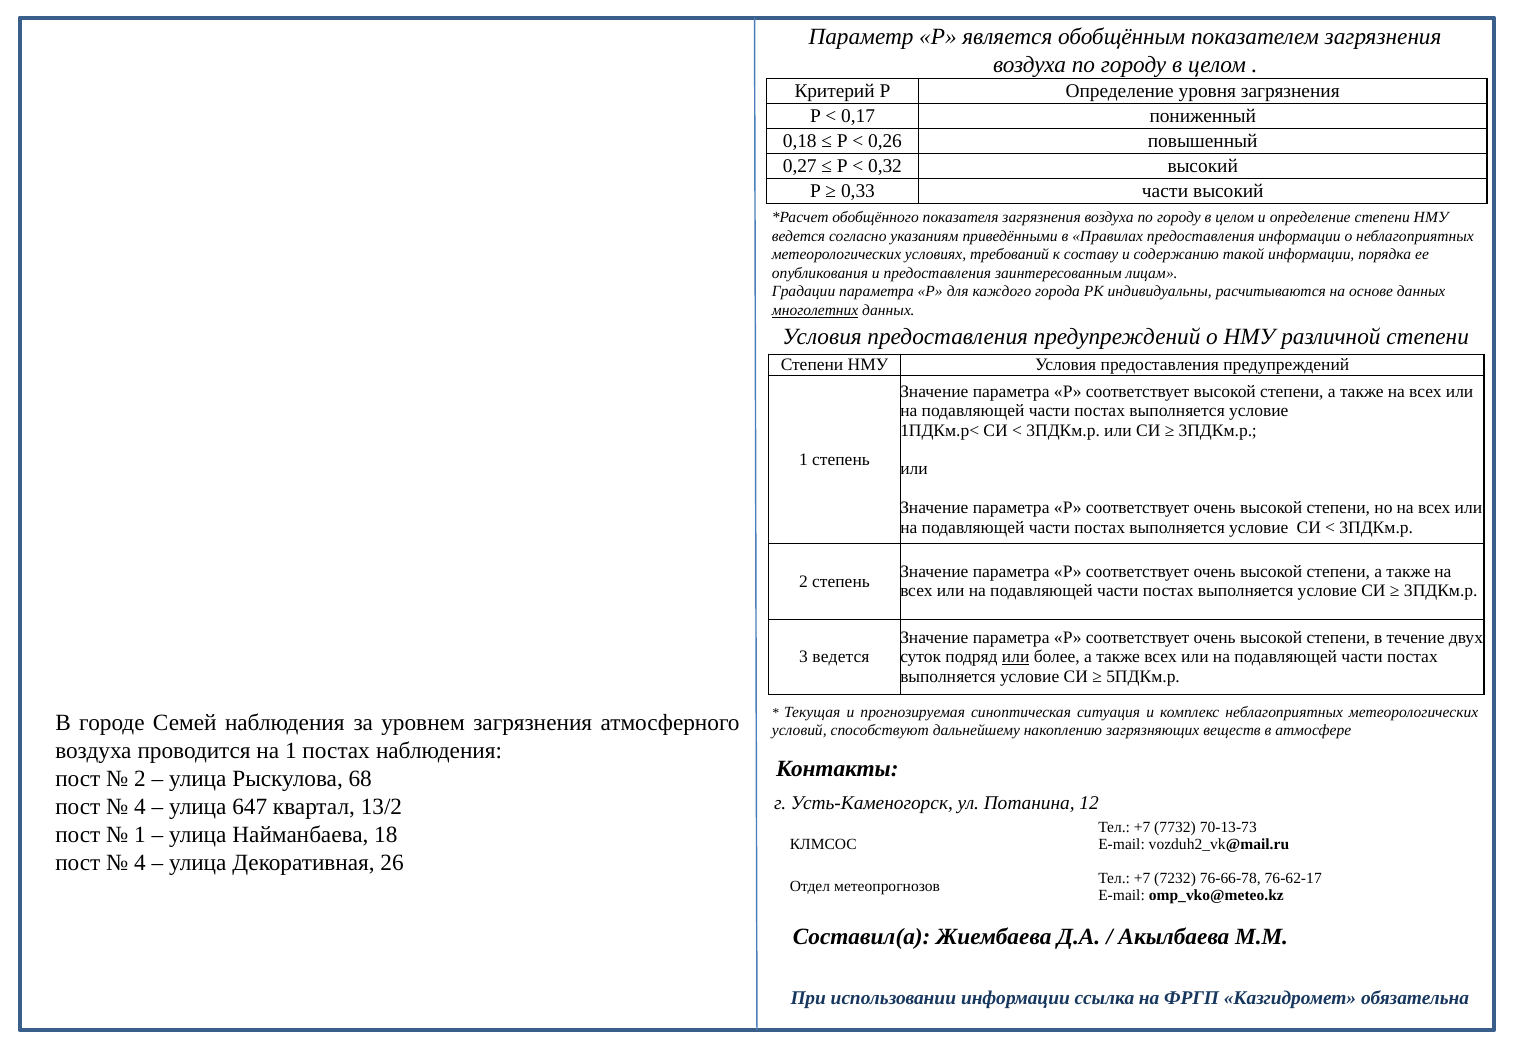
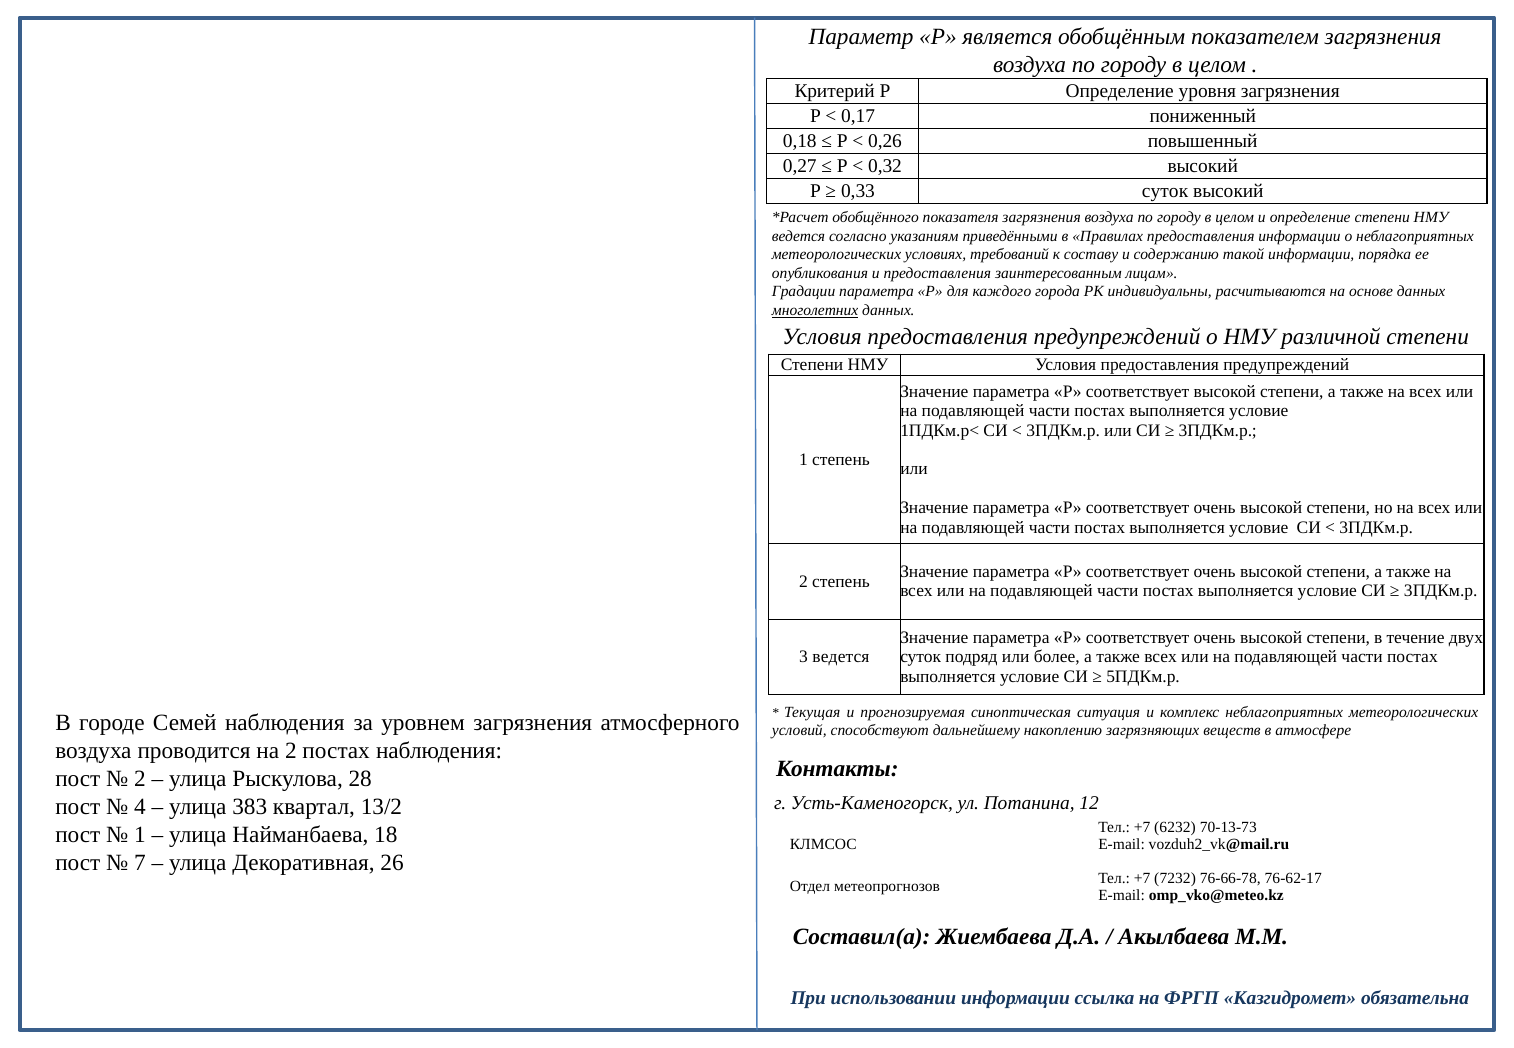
0,33 части: части -> суток
или at (1016, 657) underline: present -> none
на 1: 1 -> 2
68: 68 -> 28
647: 647 -> 383
7732: 7732 -> 6232
4 at (140, 863): 4 -> 7
